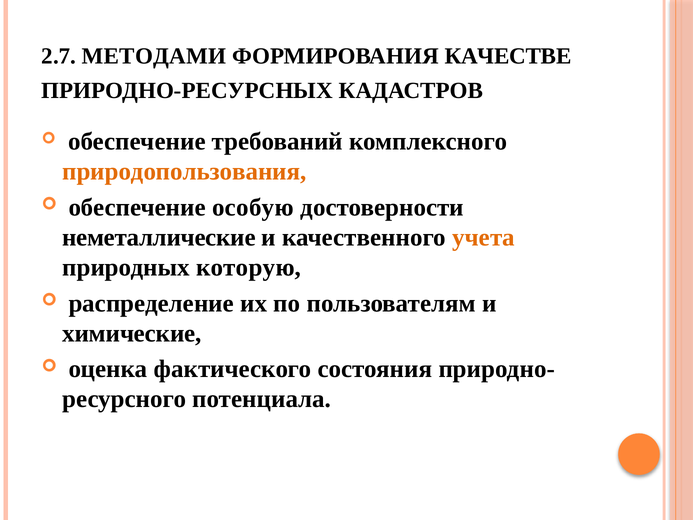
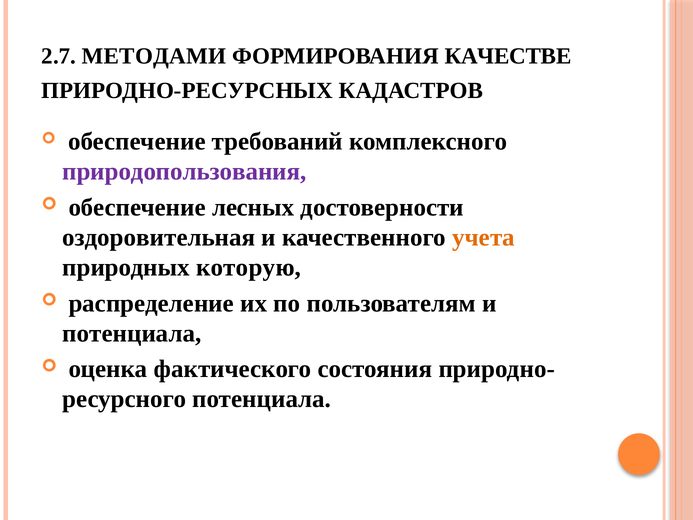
природопользования colour: orange -> purple
особую: особую -> лесных
неметаллические: неметаллические -> оздоровительная
химические at (132, 333): химические -> потенциала
